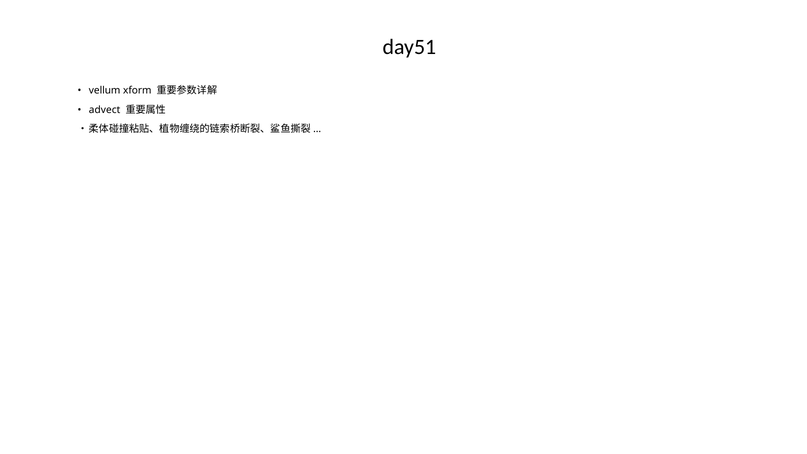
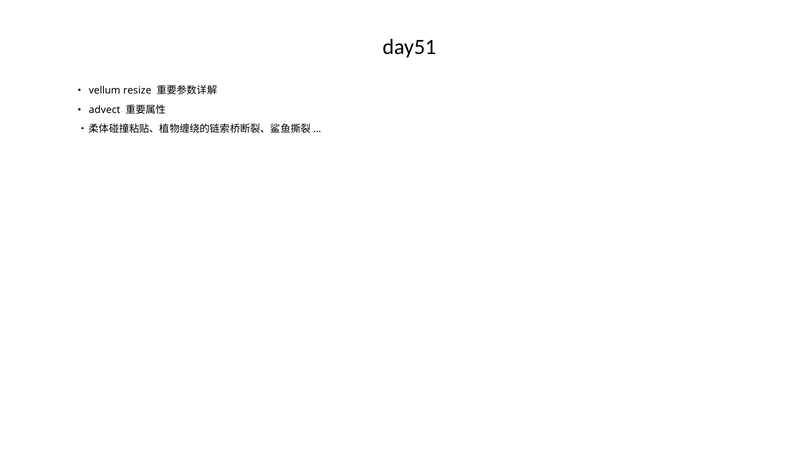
xform: xform -> resize
